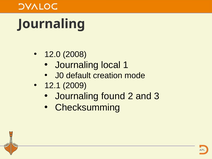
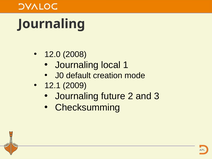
found: found -> future
